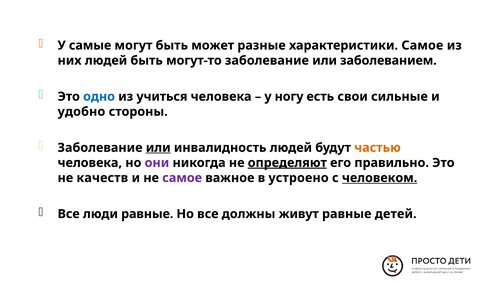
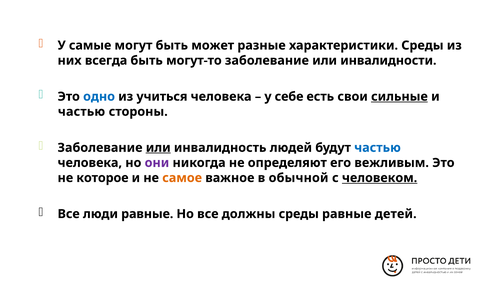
характеристики Самое: Самое -> Среды
них людей: людей -> всегда
заболеванием: заболеванием -> инвалидности
ногу: ногу -> себе
сильные underline: none -> present
удобно at (81, 112): удобно -> частью
частью at (377, 148) colour: orange -> blue
определяют underline: present -> none
правильно: правильно -> вежливым
качеств: качеств -> которое
самое at (182, 178) colour: purple -> orange
устроено: устроено -> обычной
должны живут: живут -> среды
